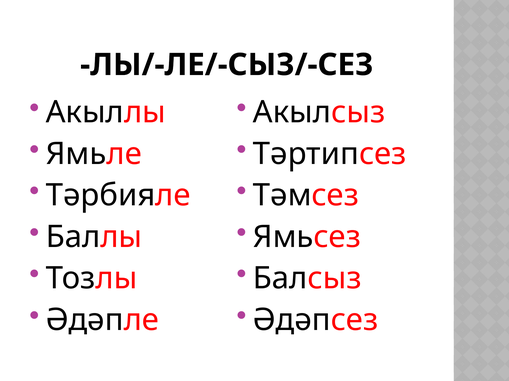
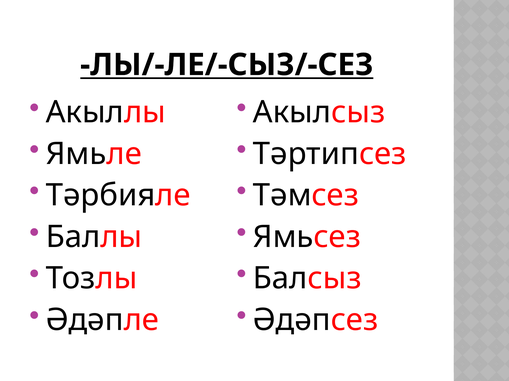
ЛЫ/-ЛЕ/-СЫЗ/-СЕЗ underline: none -> present
